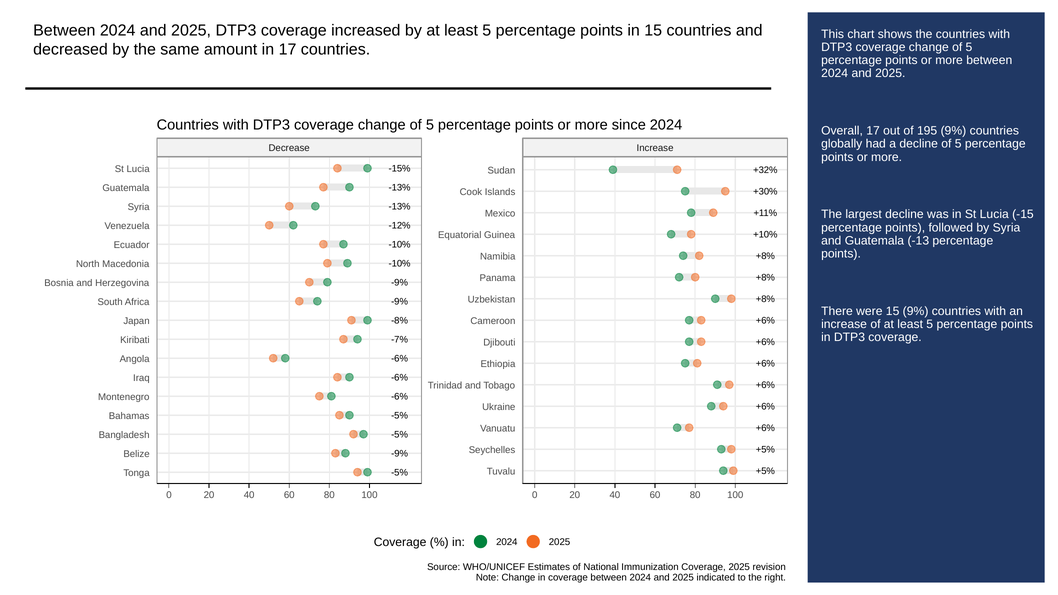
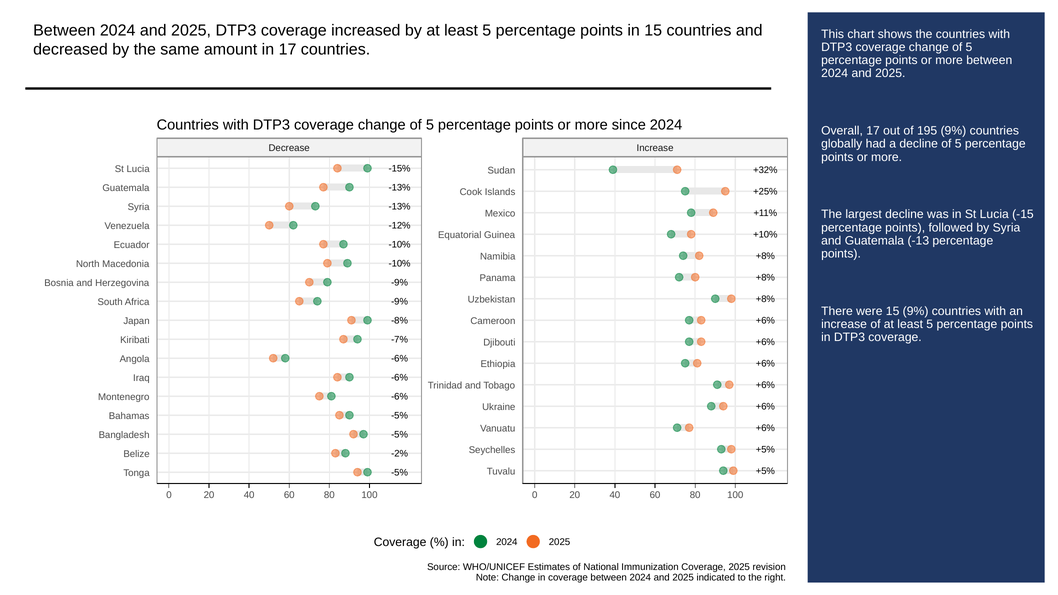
+30%: +30% -> +25%
-9% at (400, 454): -9% -> -2%
